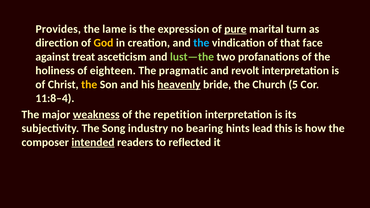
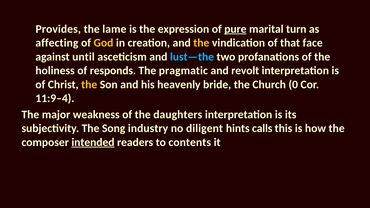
direction: direction -> affecting
the at (201, 43) colour: light blue -> yellow
treat: treat -> until
lust—the colour: light green -> light blue
eighteen: eighteen -> responds
heavenly underline: present -> none
5: 5 -> 0
11:8–4: 11:8–4 -> 11:9–4
weakness underline: present -> none
repetition: repetition -> daughters
bearing: bearing -> diligent
lead: lead -> calls
reflected: reflected -> contents
